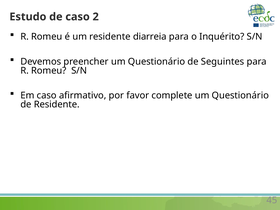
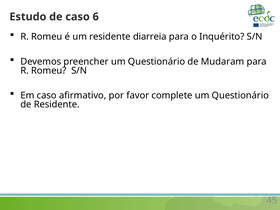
2: 2 -> 6
Seguintes: Seguintes -> Mudaram
